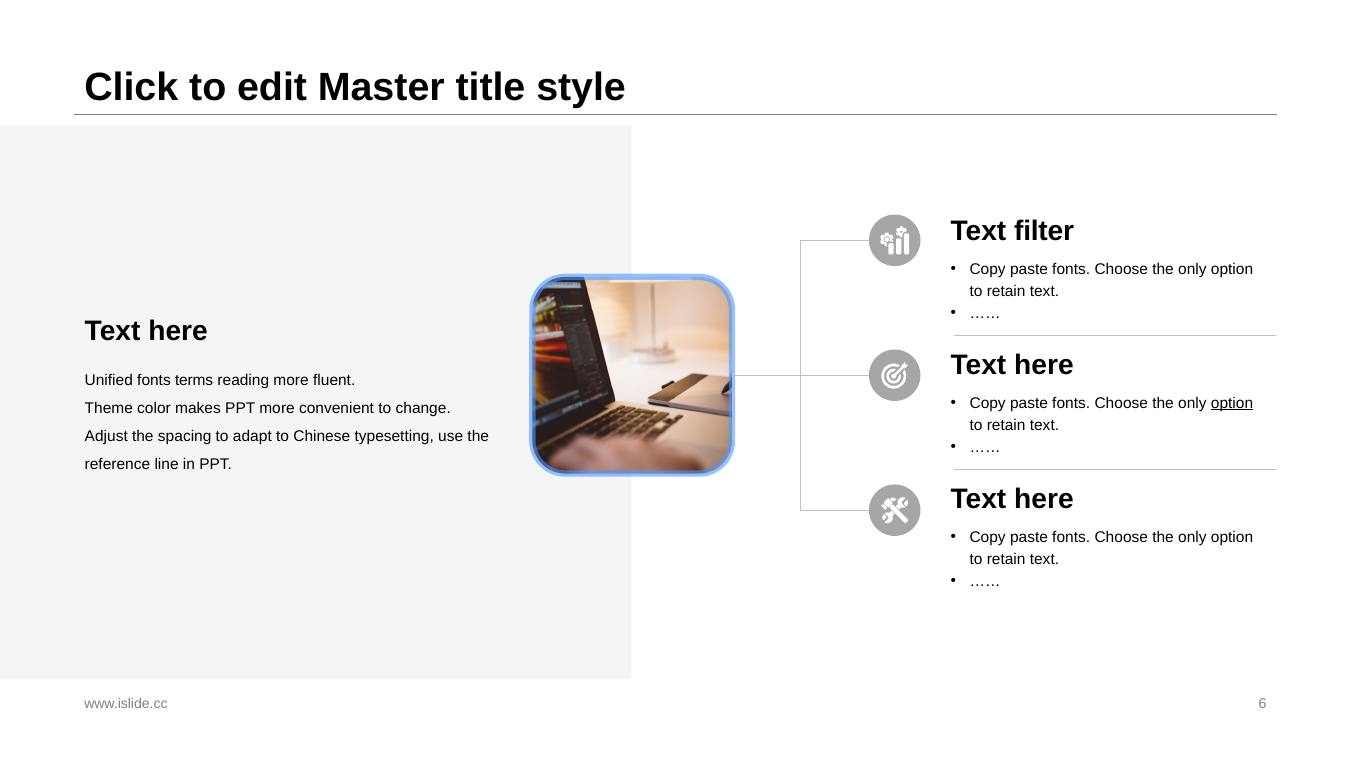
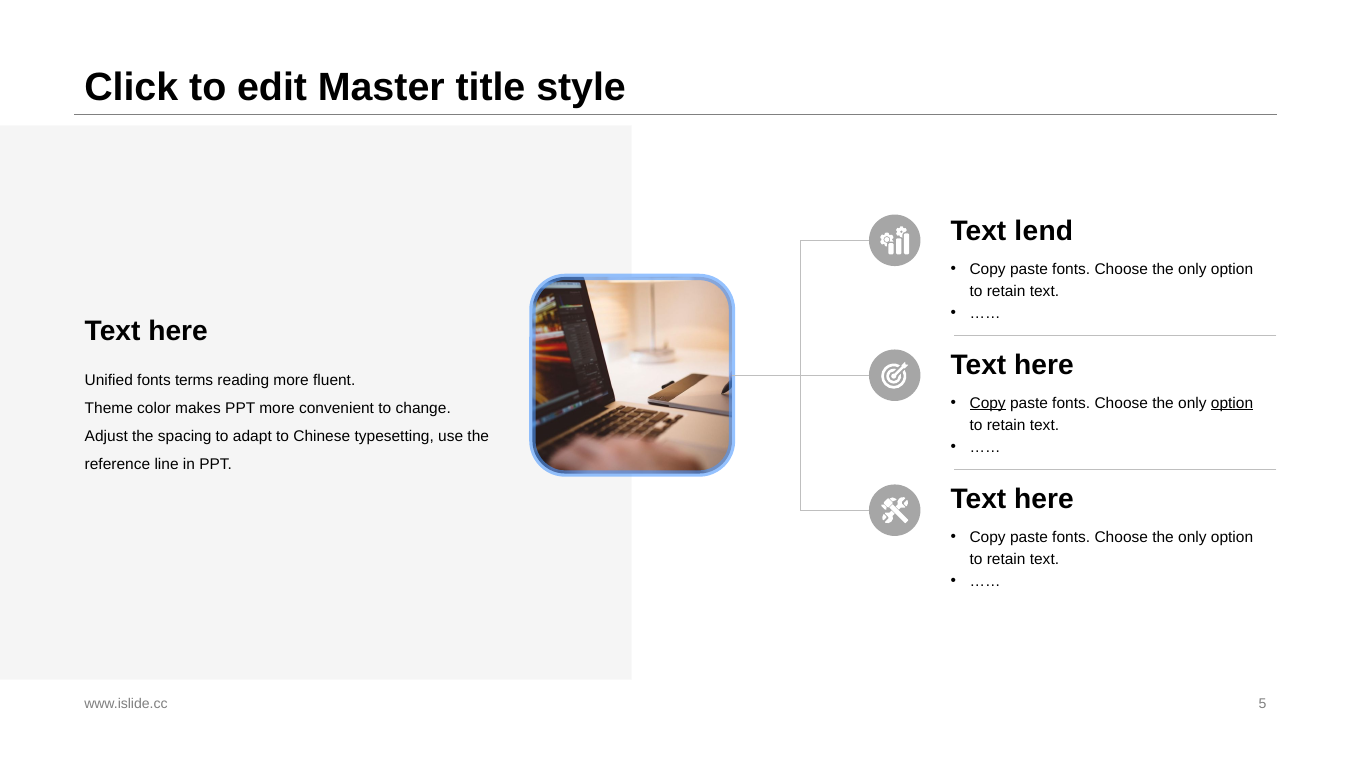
filter: filter -> lend
Copy at (988, 403) underline: none -> present
6: 6 -> 5
